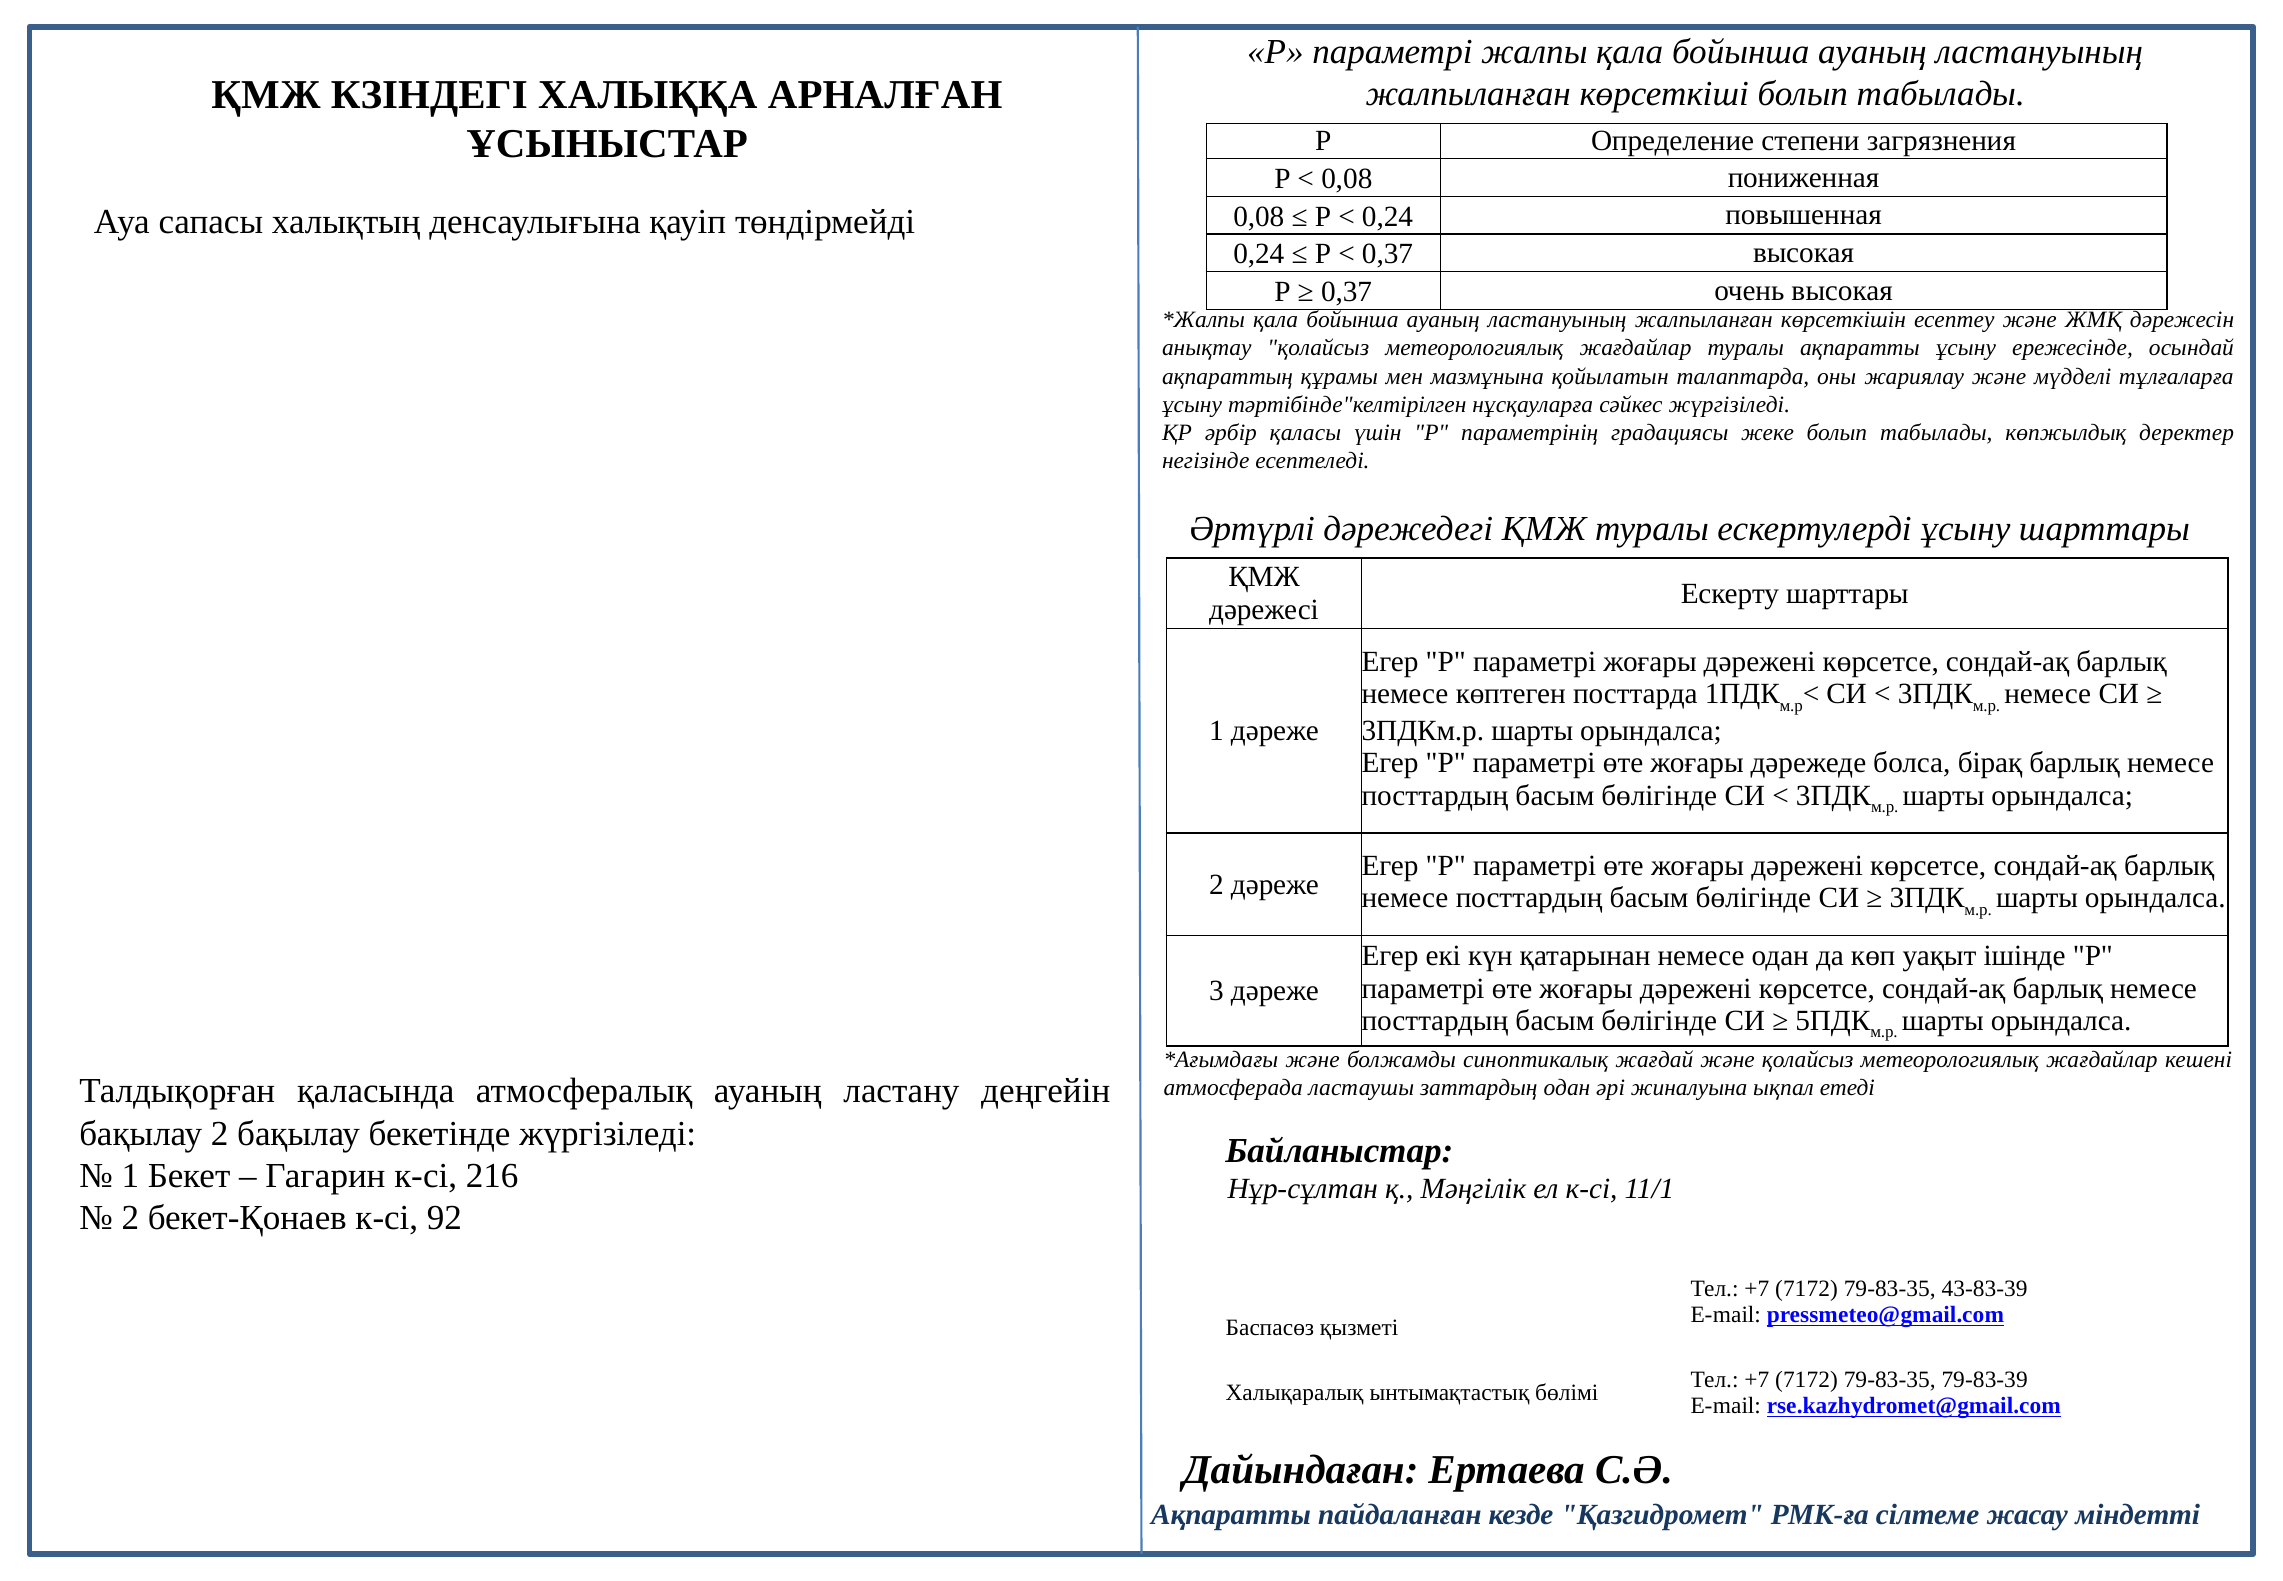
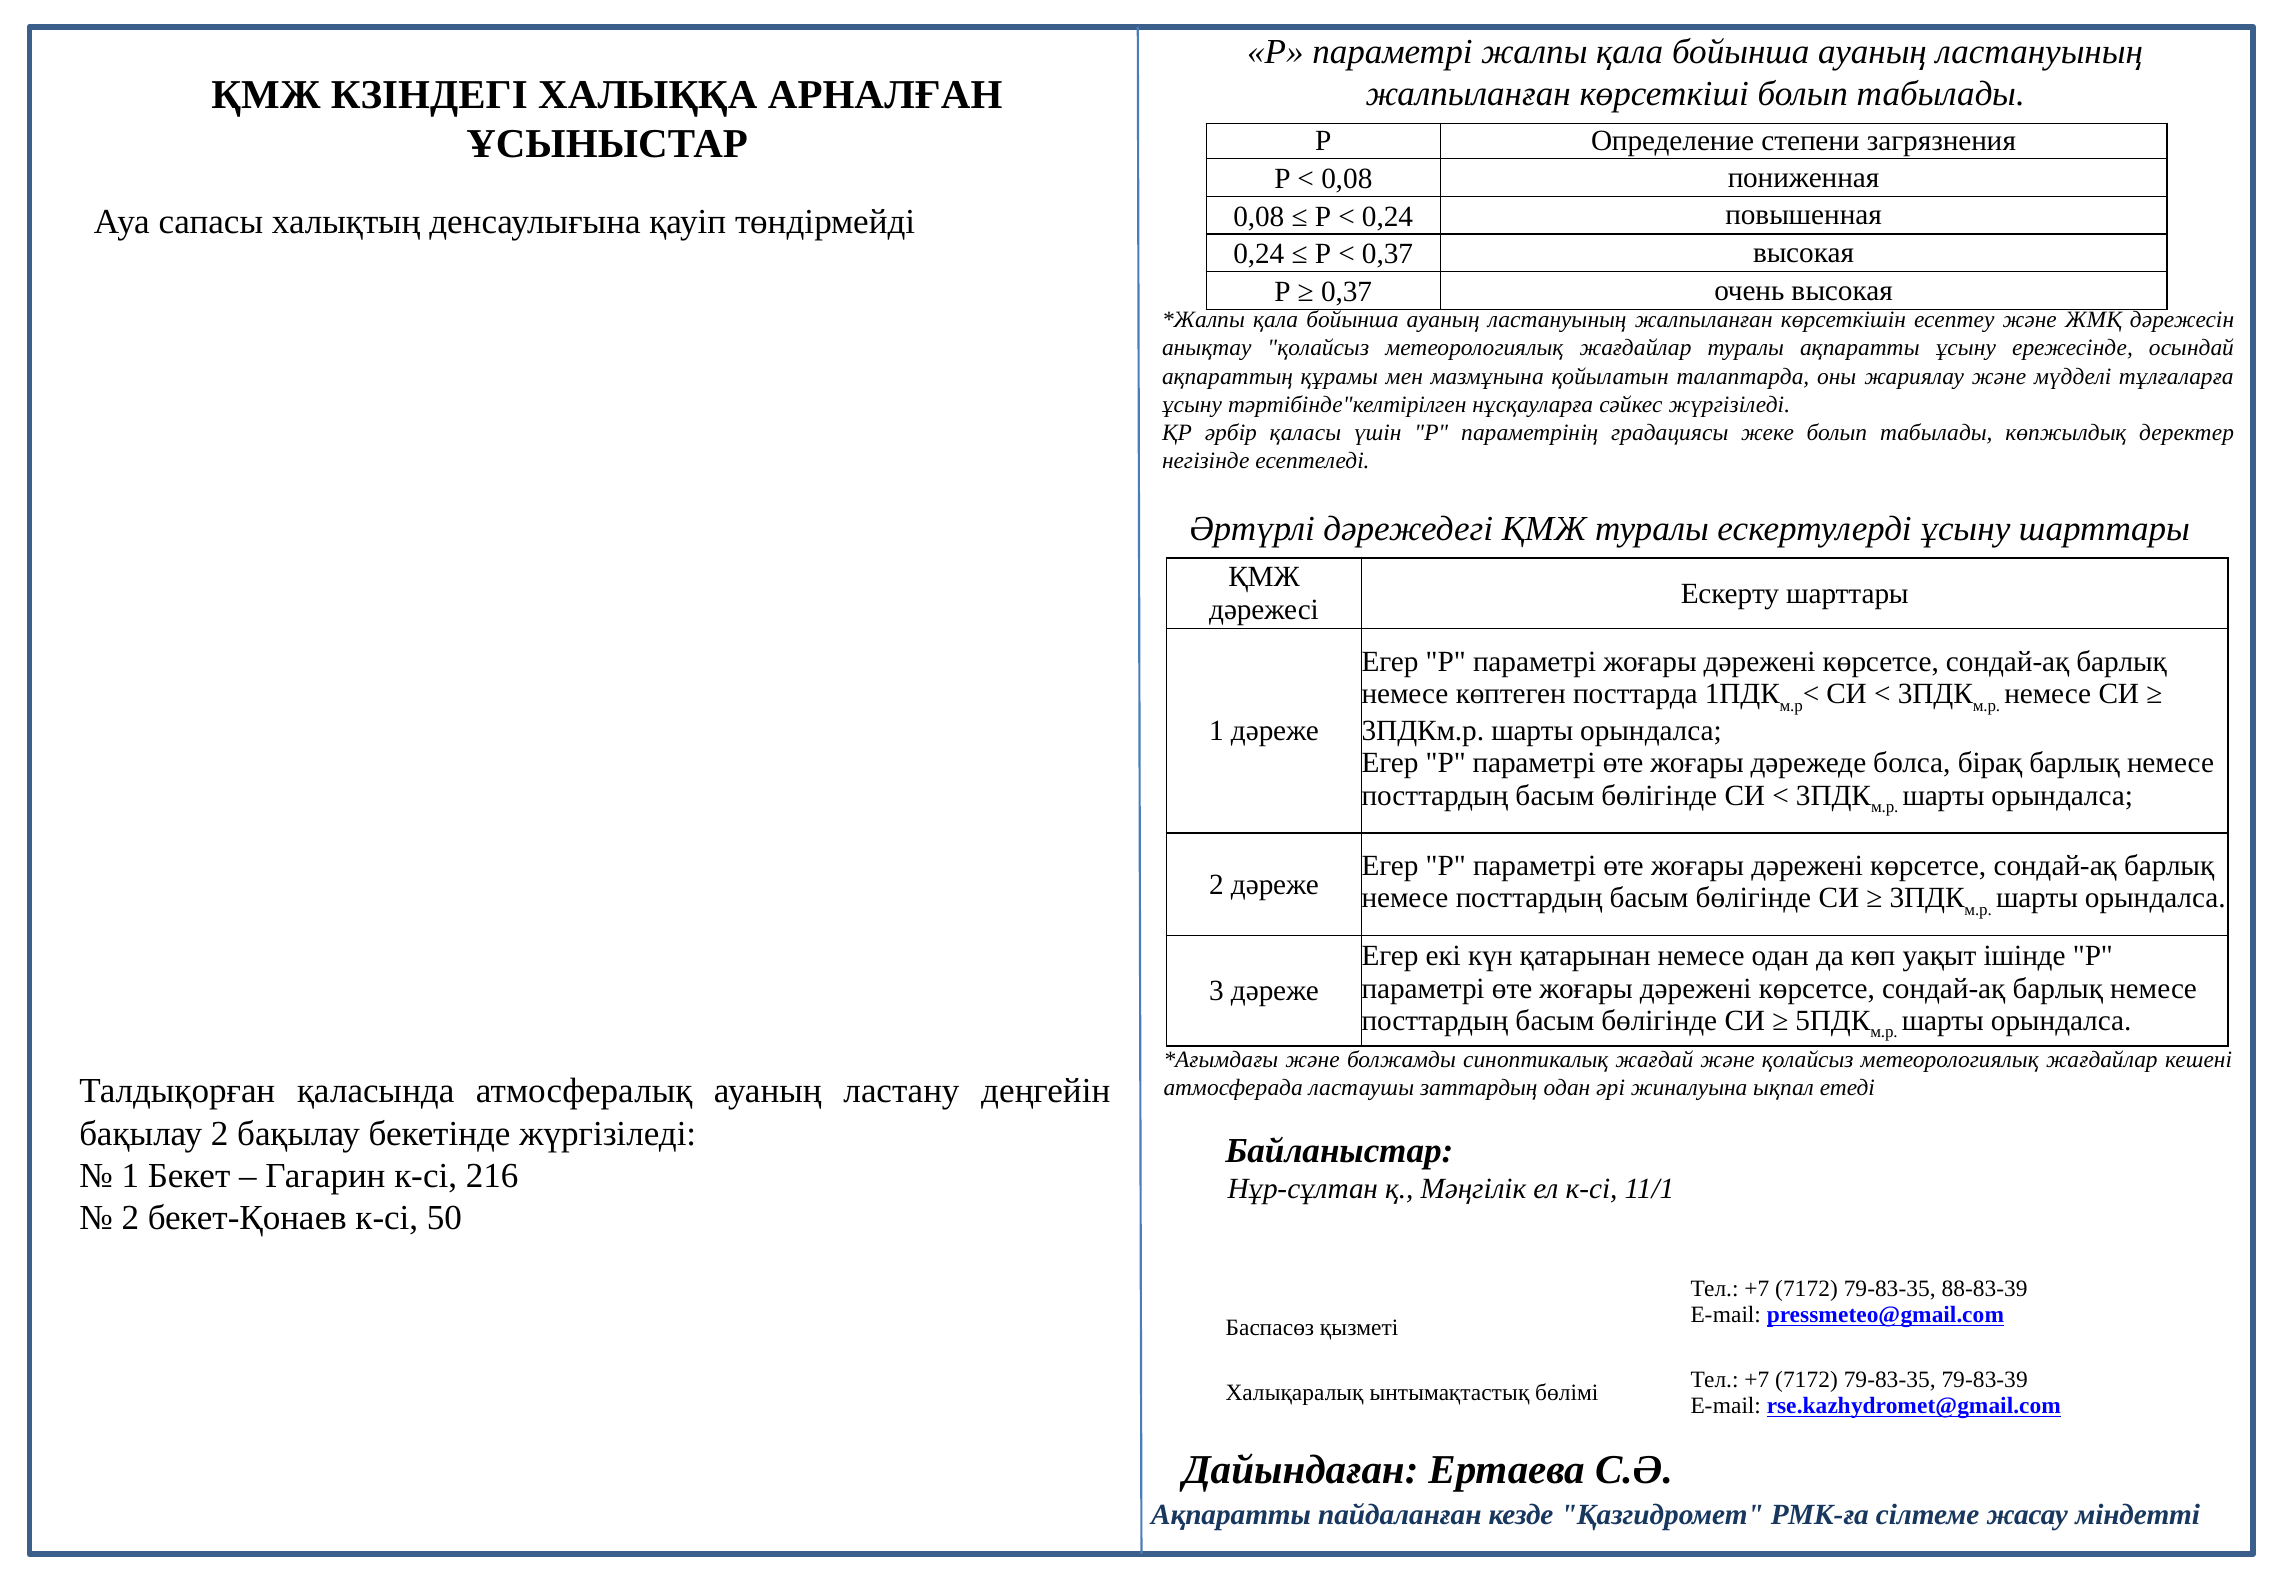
92: 92 -> 50
43-83-39: 43-83-39 -> 88-83-39
